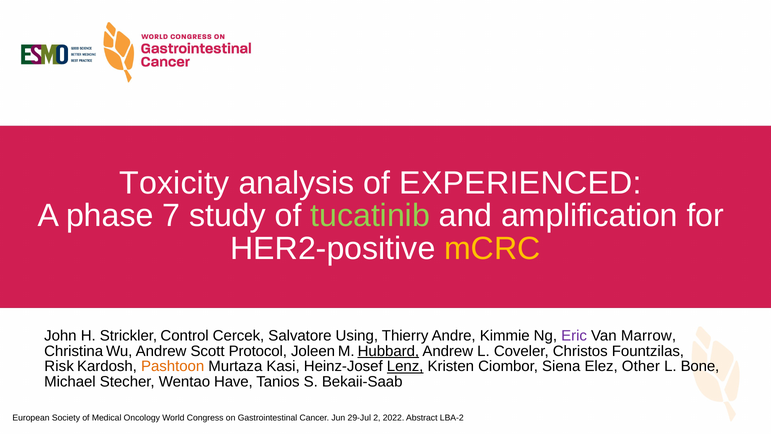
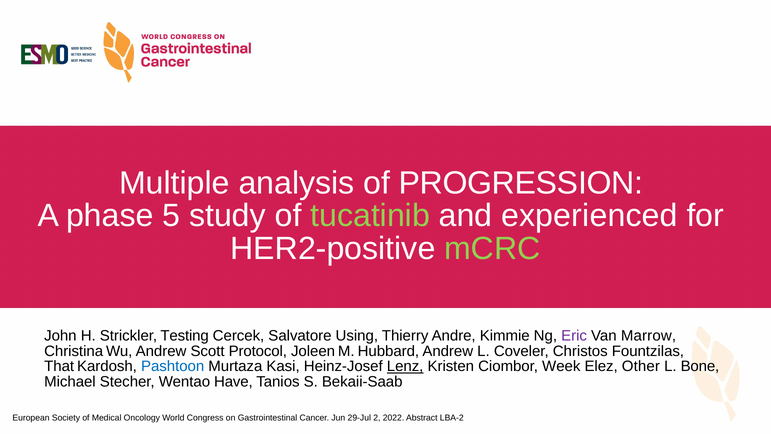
Toxicity: Toxicity -> Multiple
EXPERIENCED: EXPERIENCED -> PROGRESSION
7: 7 -> 5
amplification: amplification -> experienced
mCRC colour: yellow -> light green
Control: Control -> Testing
Hubbard underline: present -> none
Risk: Risk -> That
Pashtoon colour: orange -> blue
Siena: Siena -> Week
